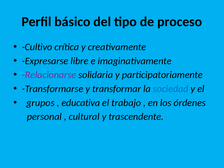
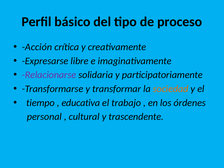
Cultivo: Cultivo -> Acción
sociedad colour: blue -> orange
grupos: grupos -> tiempo
